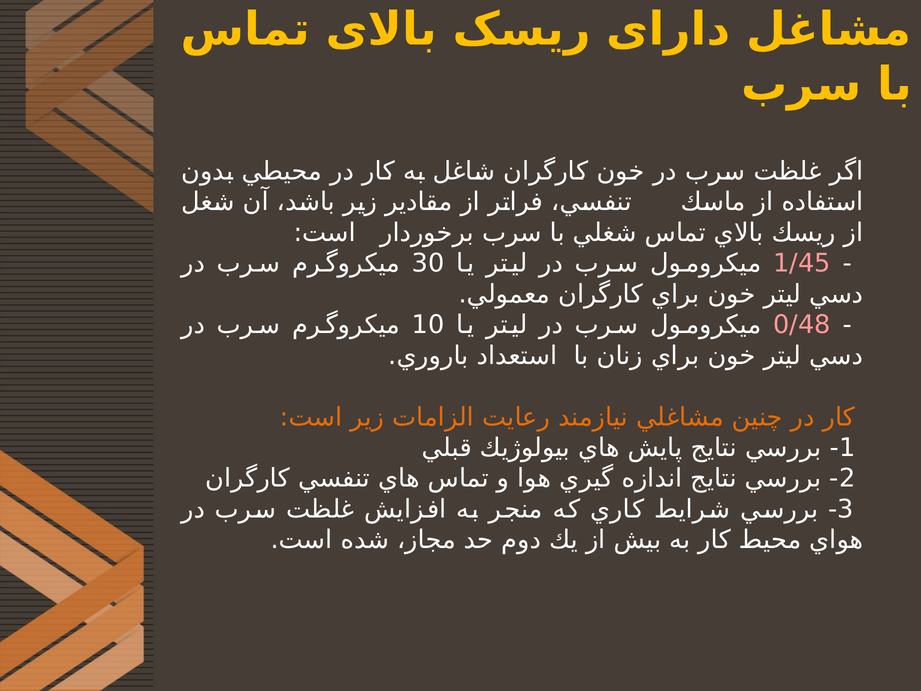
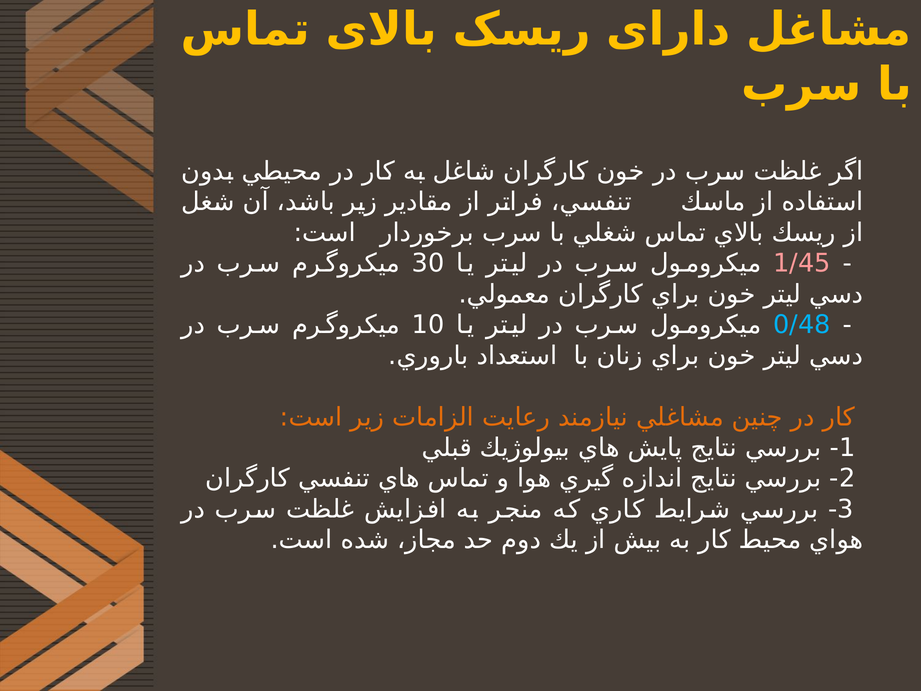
0/48 colour: pink -> light blue
